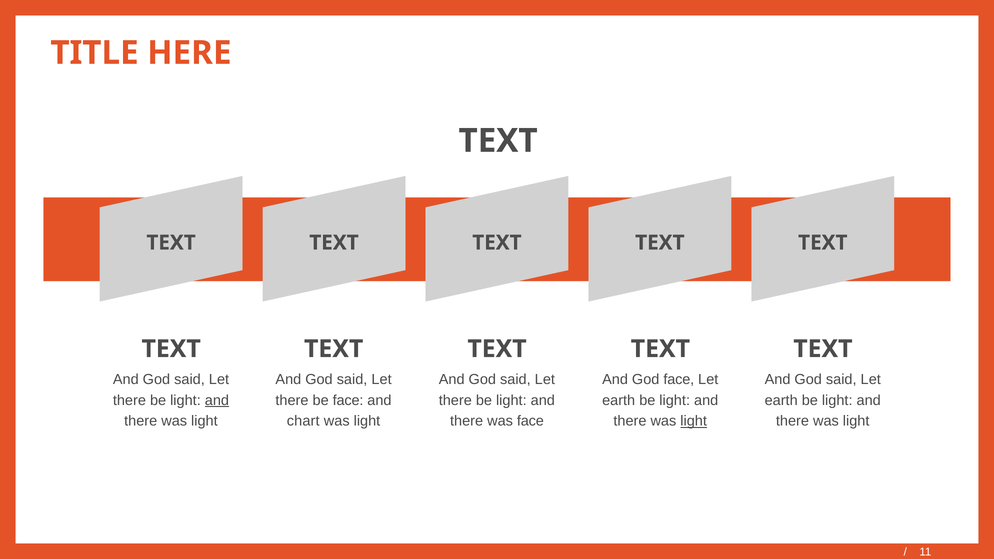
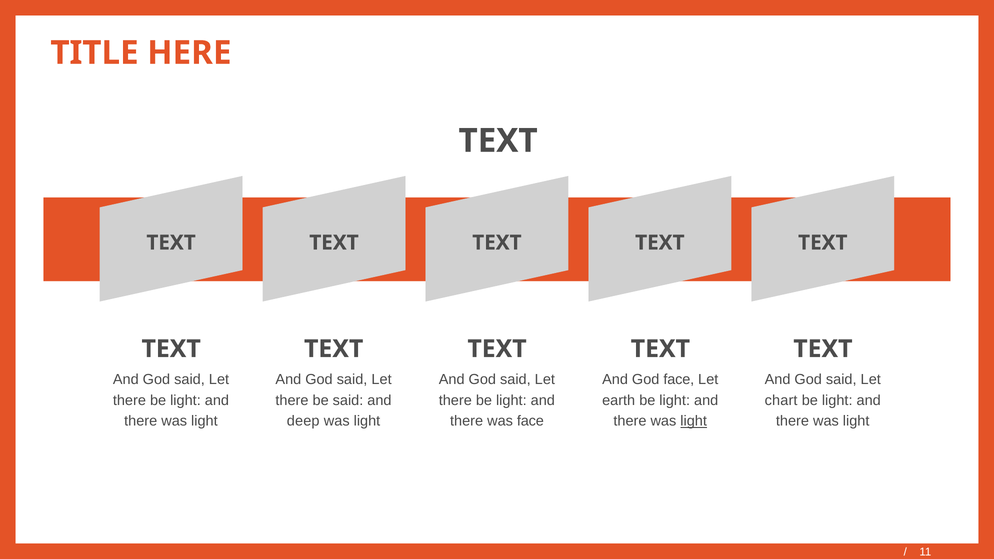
and at (217, 400) underline: present -> none
be face: face -> said
earth at (781, 400): earth -> chart
chart: chart -> deep
